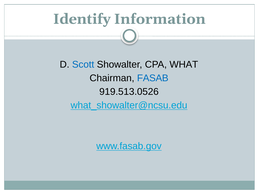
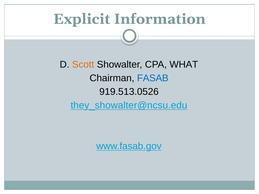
Identify: Identify -> Explicit
Scott colour: blue -> orange
what_showalter@ncsu.edu: what_showalter@ncsu.edu -> they_showalter@ncsu.edu
